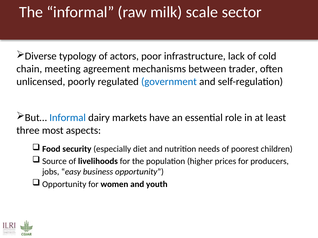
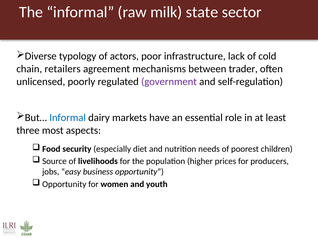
scale: scale -> state
meeting: meeting -> retailers
government colour: blue -> purple
